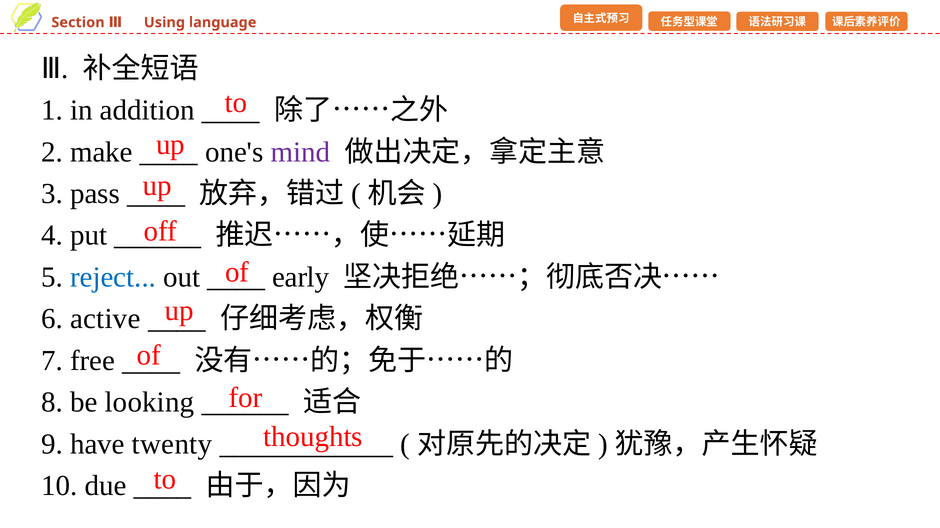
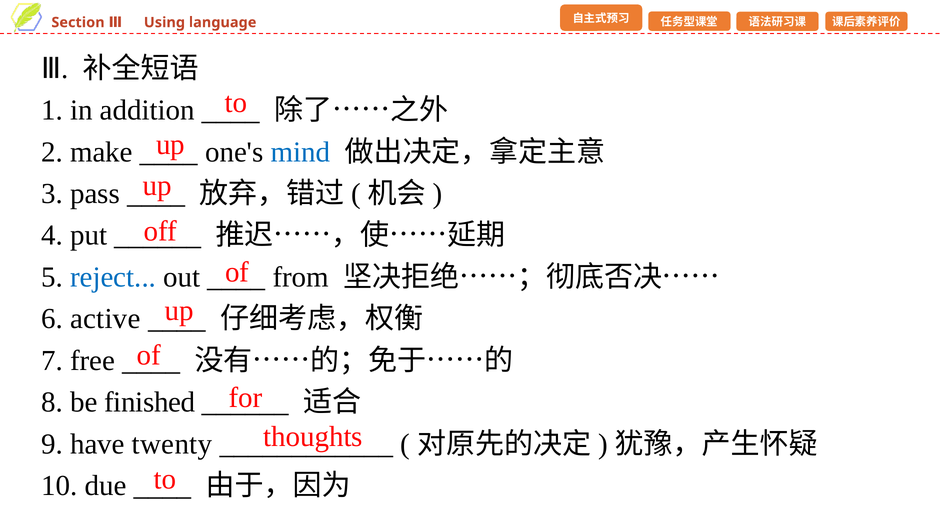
mind colour: purple -> blue
early: early -> from
looking: looking -> finished
